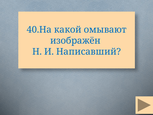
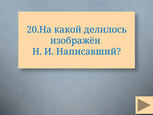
40.На: 40.На -> 20.На
омывают: омывают -> делилось
